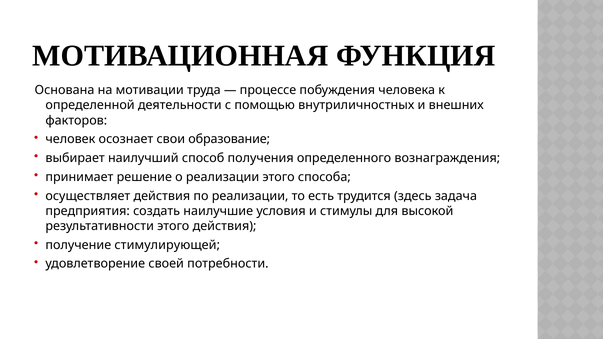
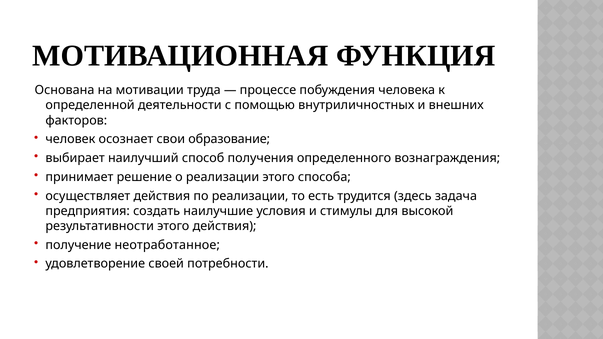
стимулирующей: стимулирующей -> неотработанное
